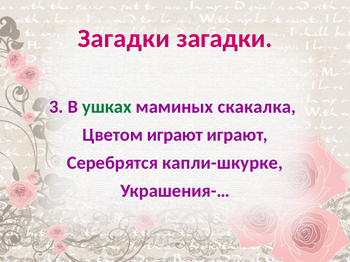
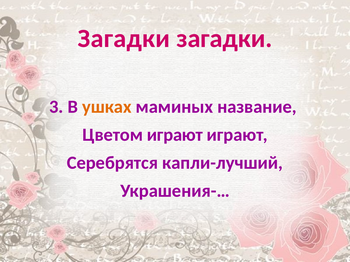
ушках colour: green -> orange
скакалка: скакалка -> название
капли-шкурке: капли-шкурке -> капли-лучший
